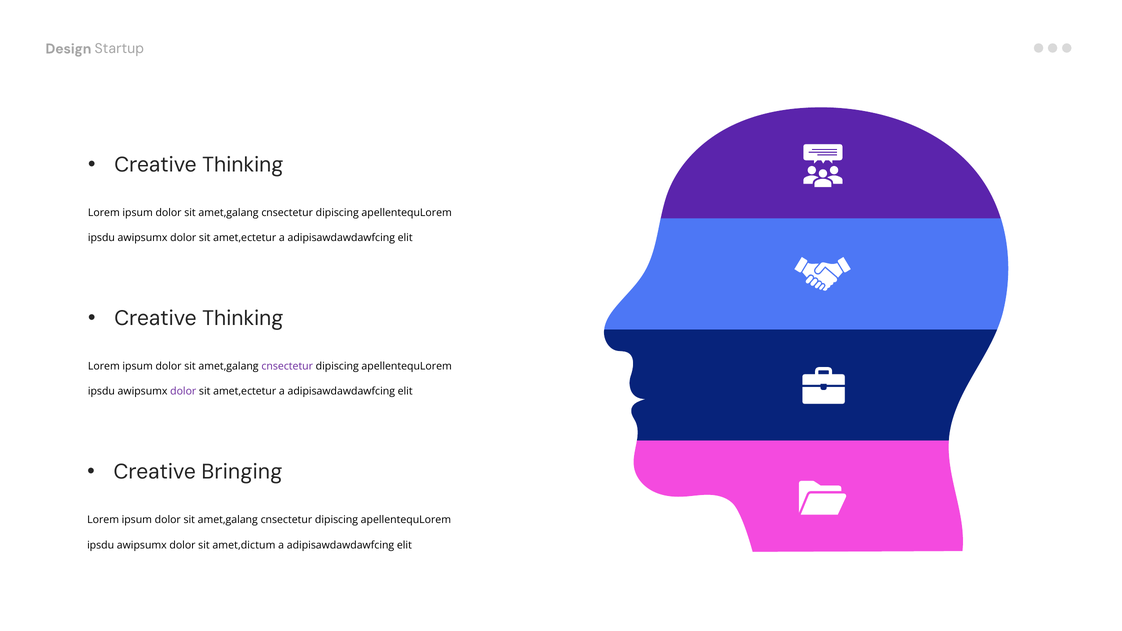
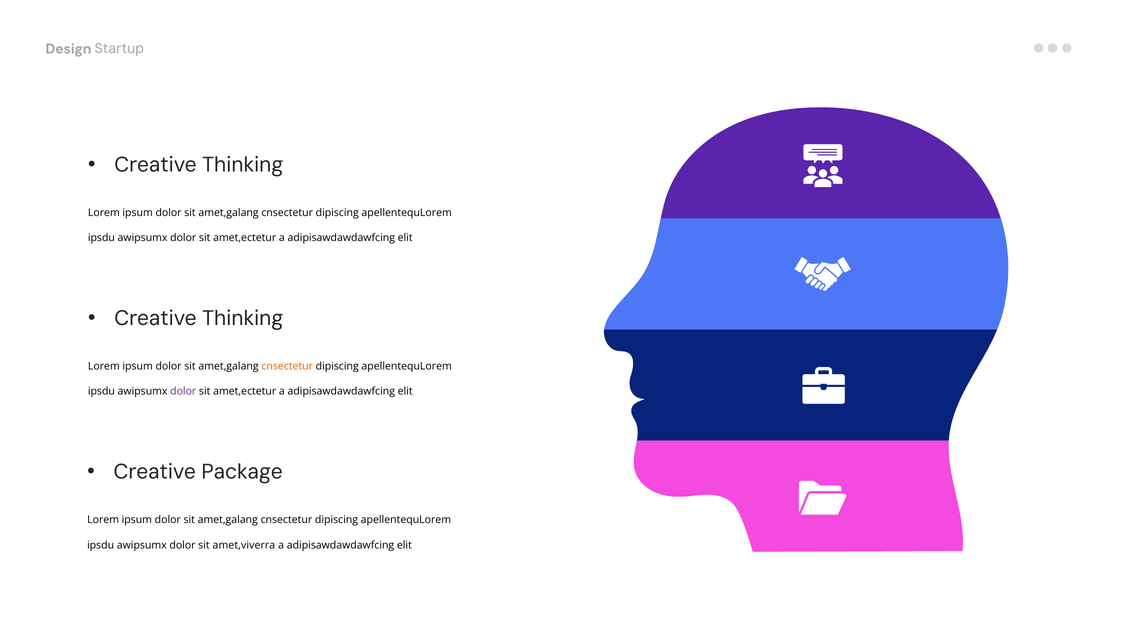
cnsectetur at (287, 366) colour: purple -> orange
Bringing: Bringing -> Package
amet,dictum: amet,dictum -> amet,viverra
